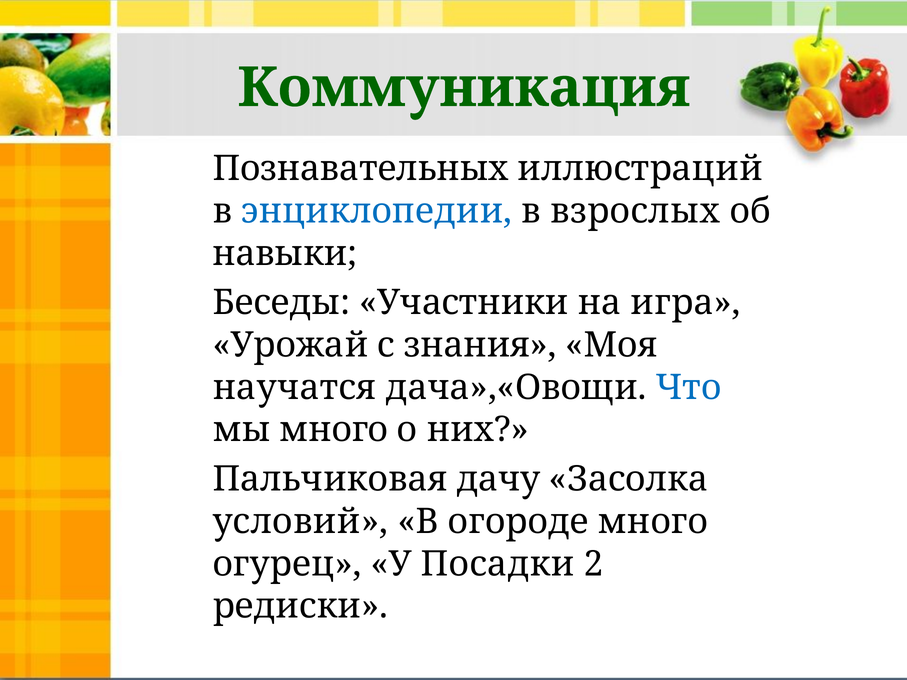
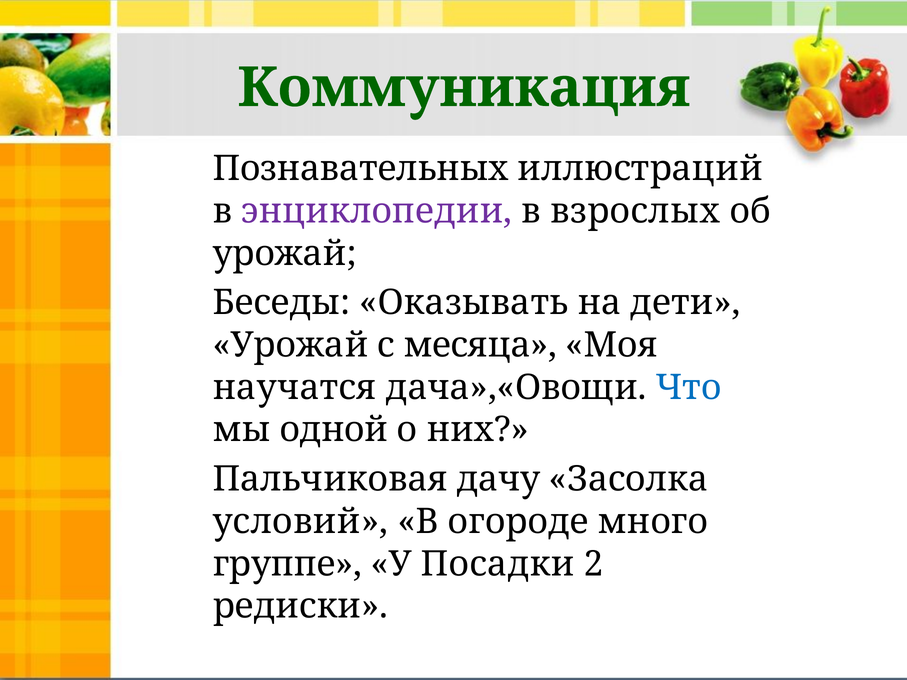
энциклопедии colour: blue -> purple
навыки at (285, 253): навыки -> урожай
Участники: Участники -> Оказывать
игра: игра -> дети
знания: знания -> месяца
мы много: много -> одной
огурец: огурец -> группе
